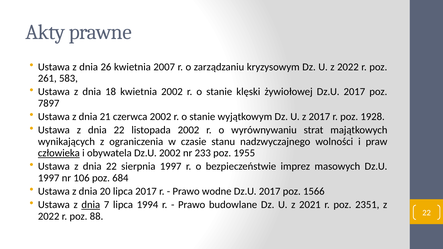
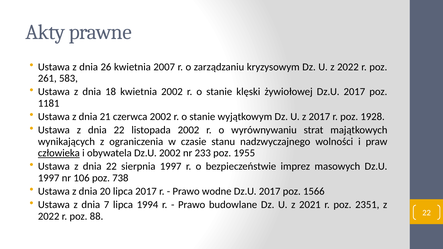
7897: 7897 -> 1181
684: 684 -> 738
dnia at (91, 205) underline: present -> none
